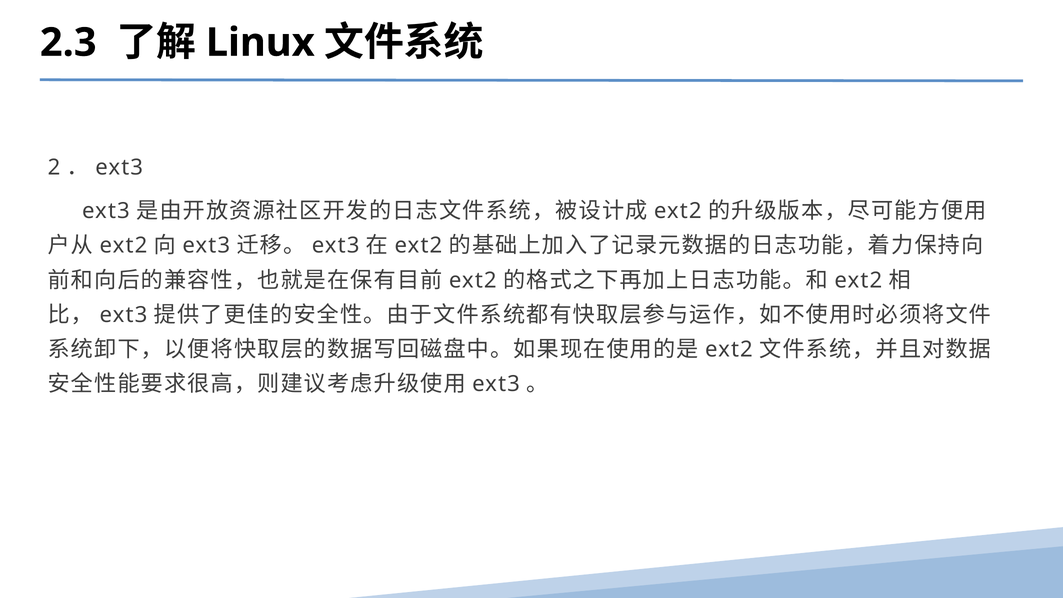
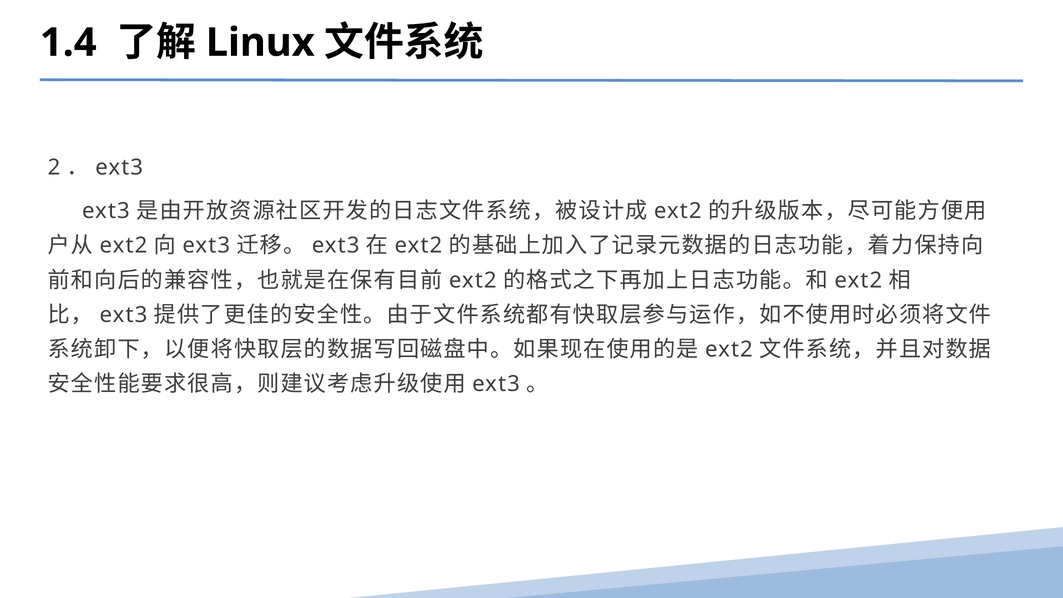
2.3: 2.3 -> 1.4
